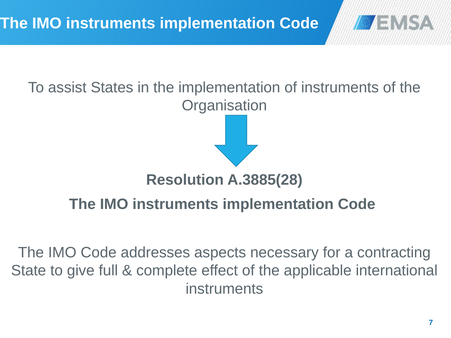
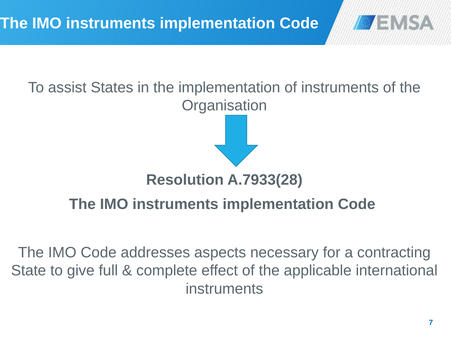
A.3885(28: A.3885(28 -> A.7933(28
